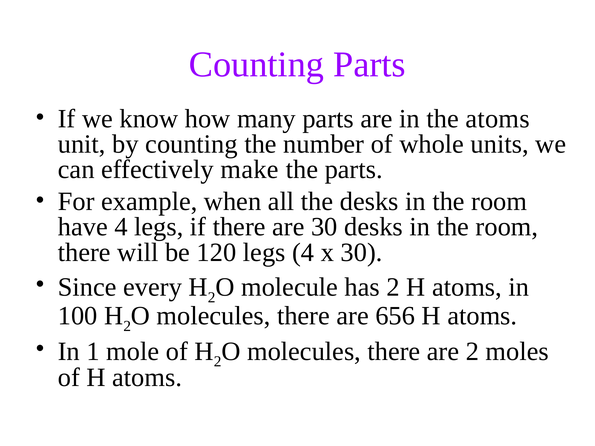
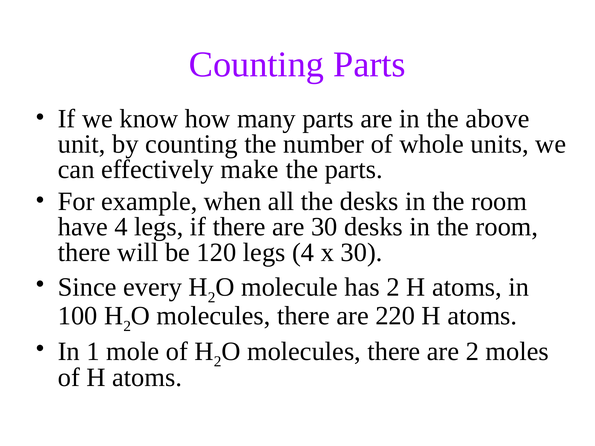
the atoms: atoms -> above
656: 656 -> 220
